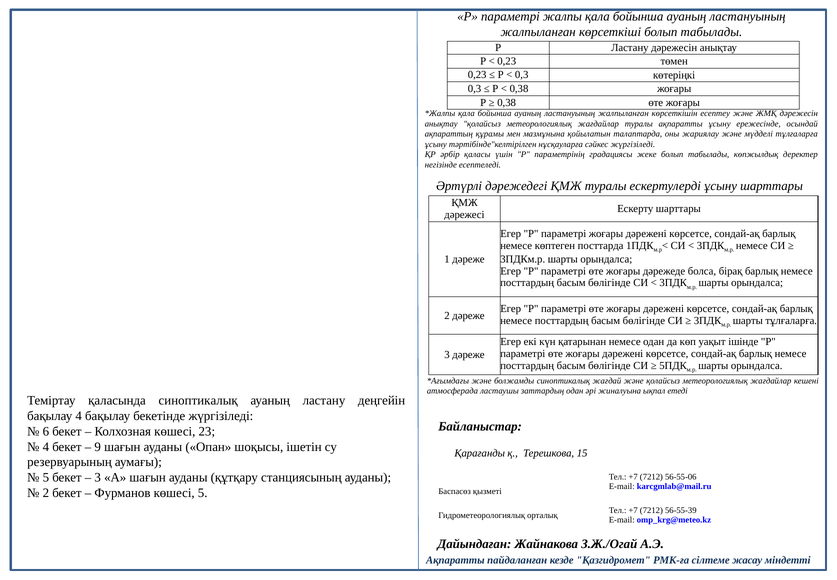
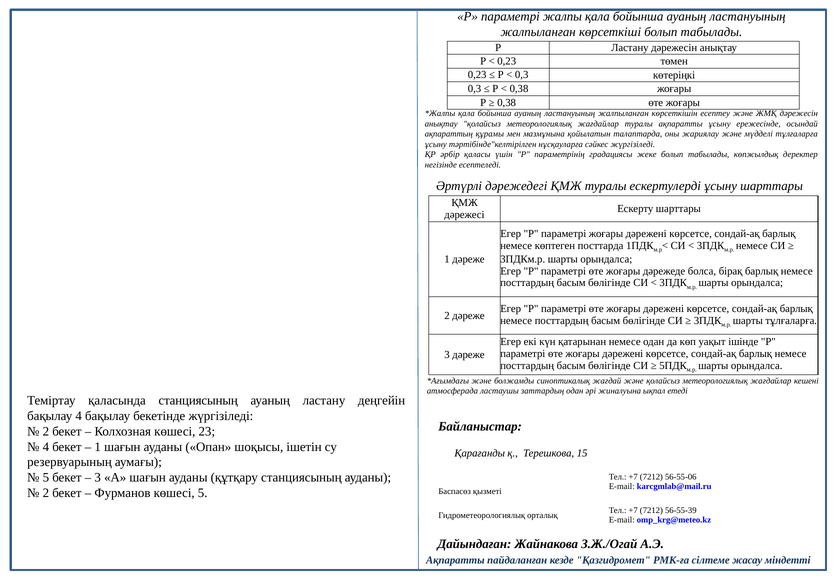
қаласында синоптикалық: синоптикалық -> станциясының
6 at (46, 431): 6 -> 2
9 at (98, 446): 9 -> 1
